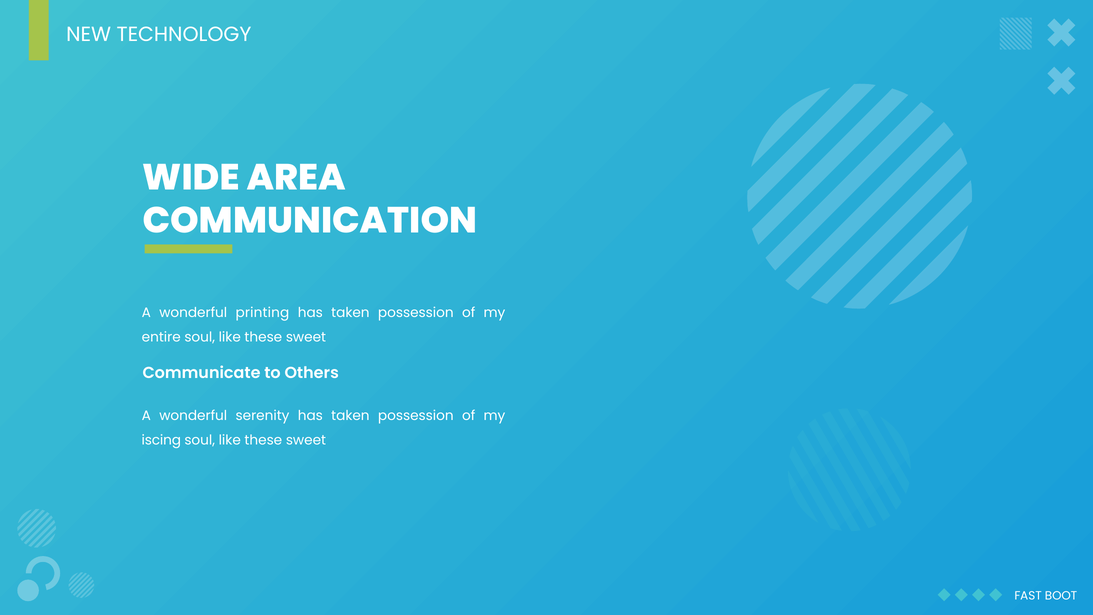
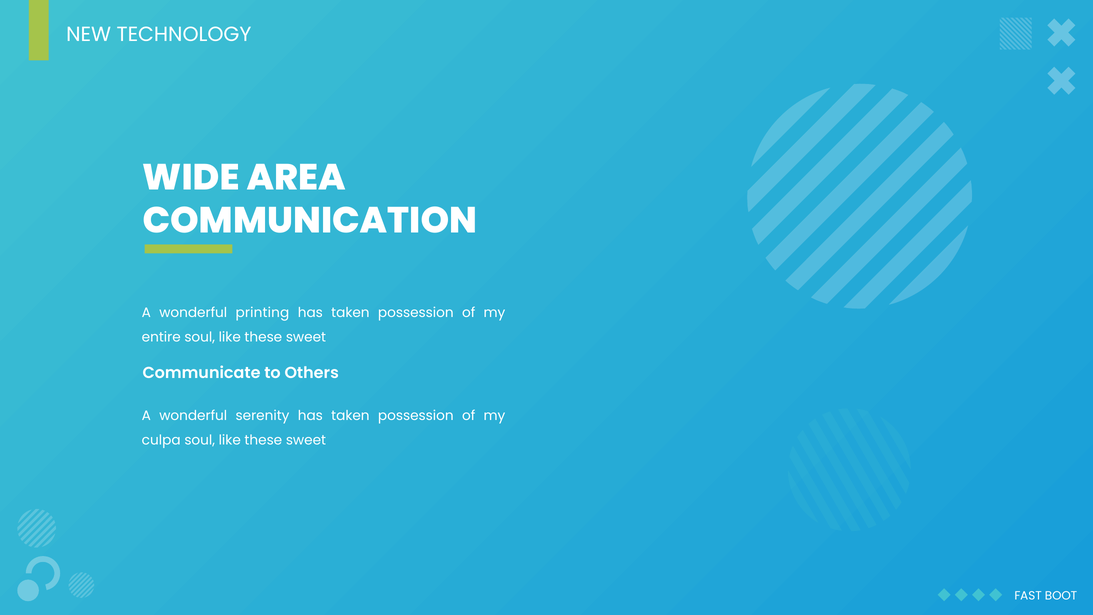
iscing: iscing -> culpa
